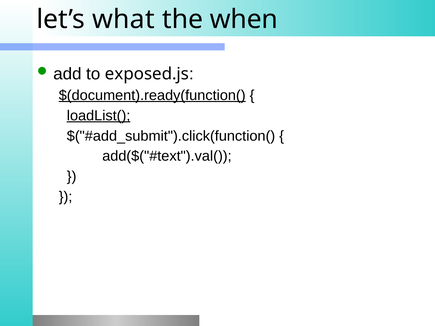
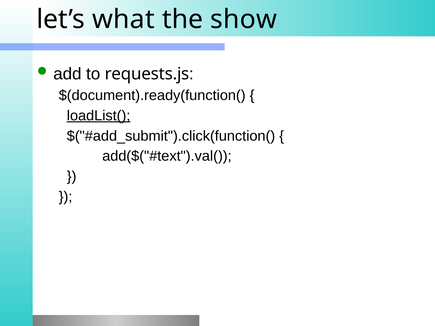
when: when -> show
exposed.js: exposed.js -> requests.js
$(document).ready(function( underline: present -> none
